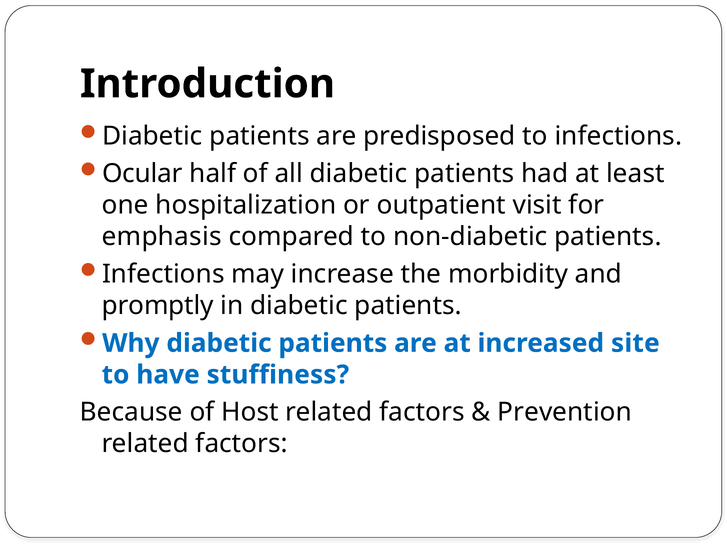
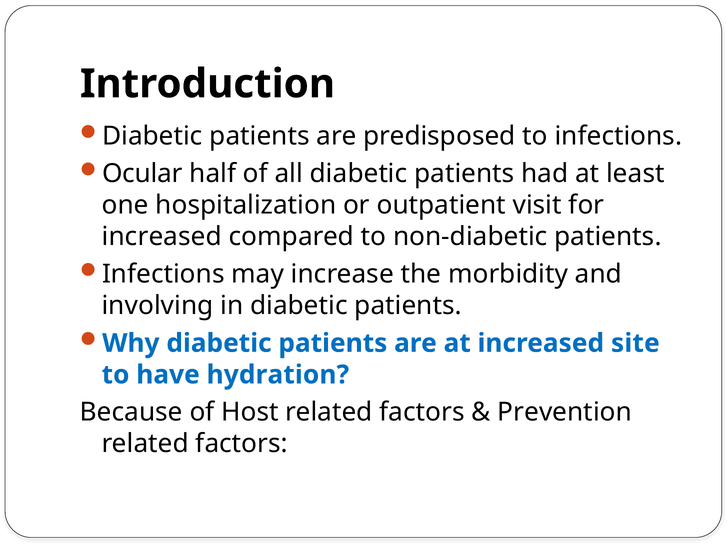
emphasis at (162, 237): emphasis -> increased
promptly: promptly -> involving
stuffiness: stuffiness -> hydration
